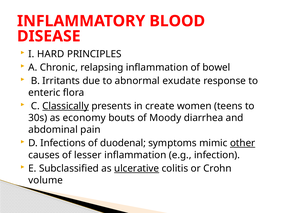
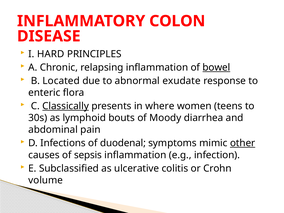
BLOOD: BLOOD -> COLON
bowel underline: none -> present
Irritants: Irritants -> Located
create: create -> where
economy: economy -> lymphoid
lesser: lesser -> sepsis
ulcerative underline: present -> none
